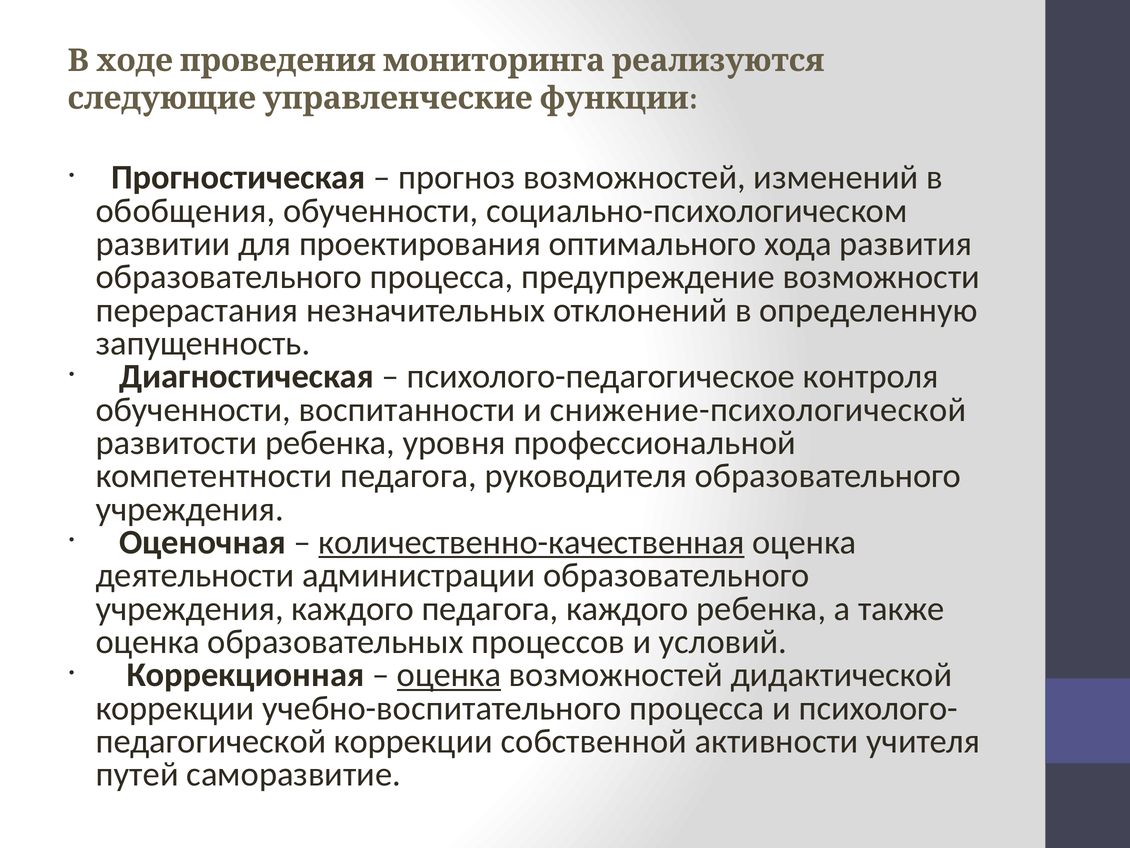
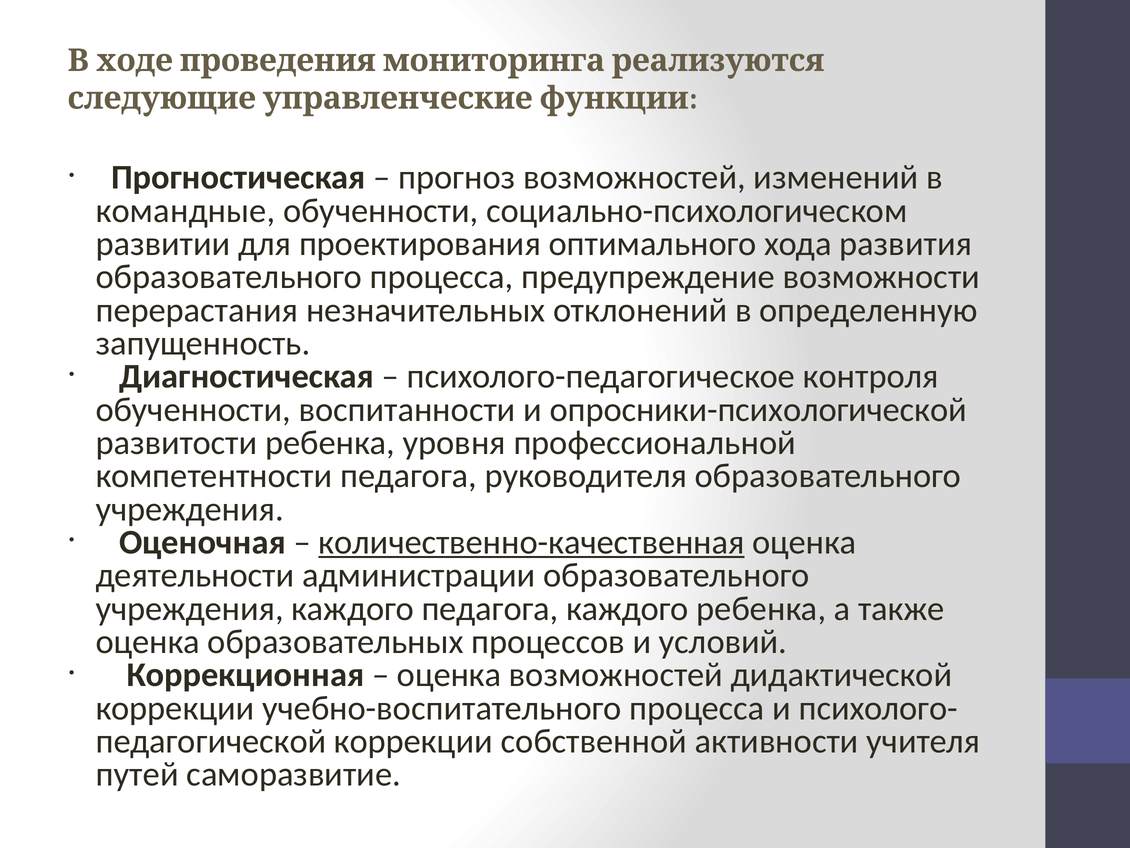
обобщения: обобщения -> командные
снижение-психологической: снижение-психологической -> опросники-психологической
оценка at (449, 675) underline: present -> none
